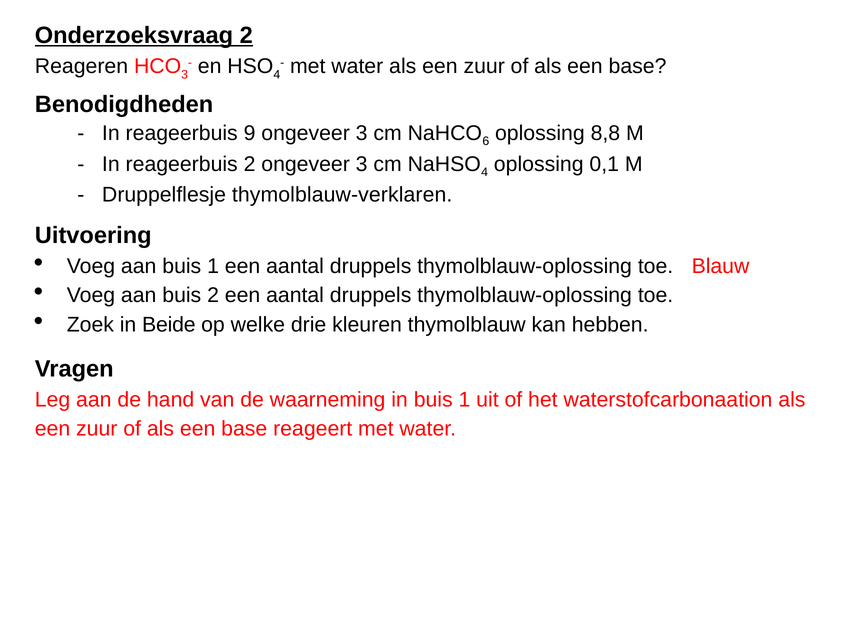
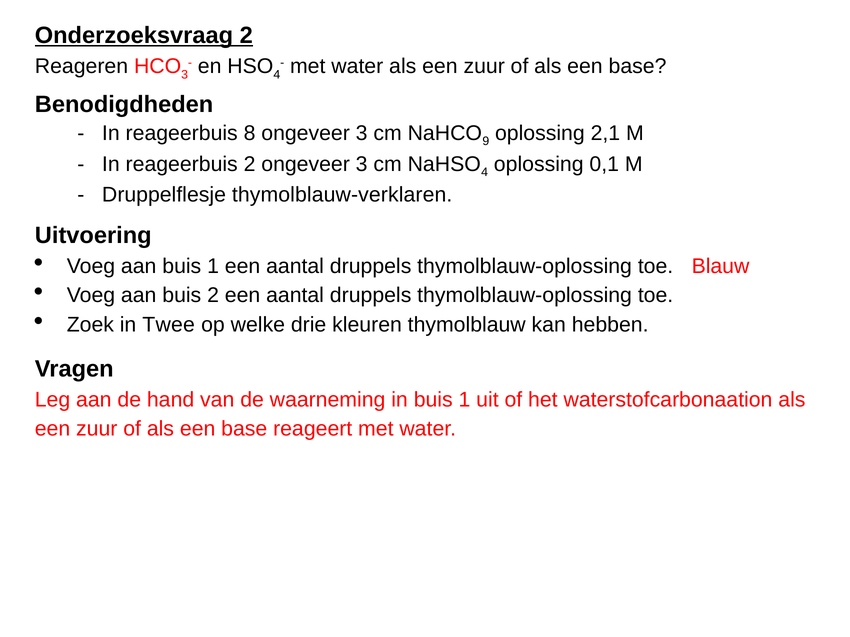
9: 9 -> 8
6: 6 -> 9
8,8: 8,8 -> 2,1
Beide: Beide -> Twee
